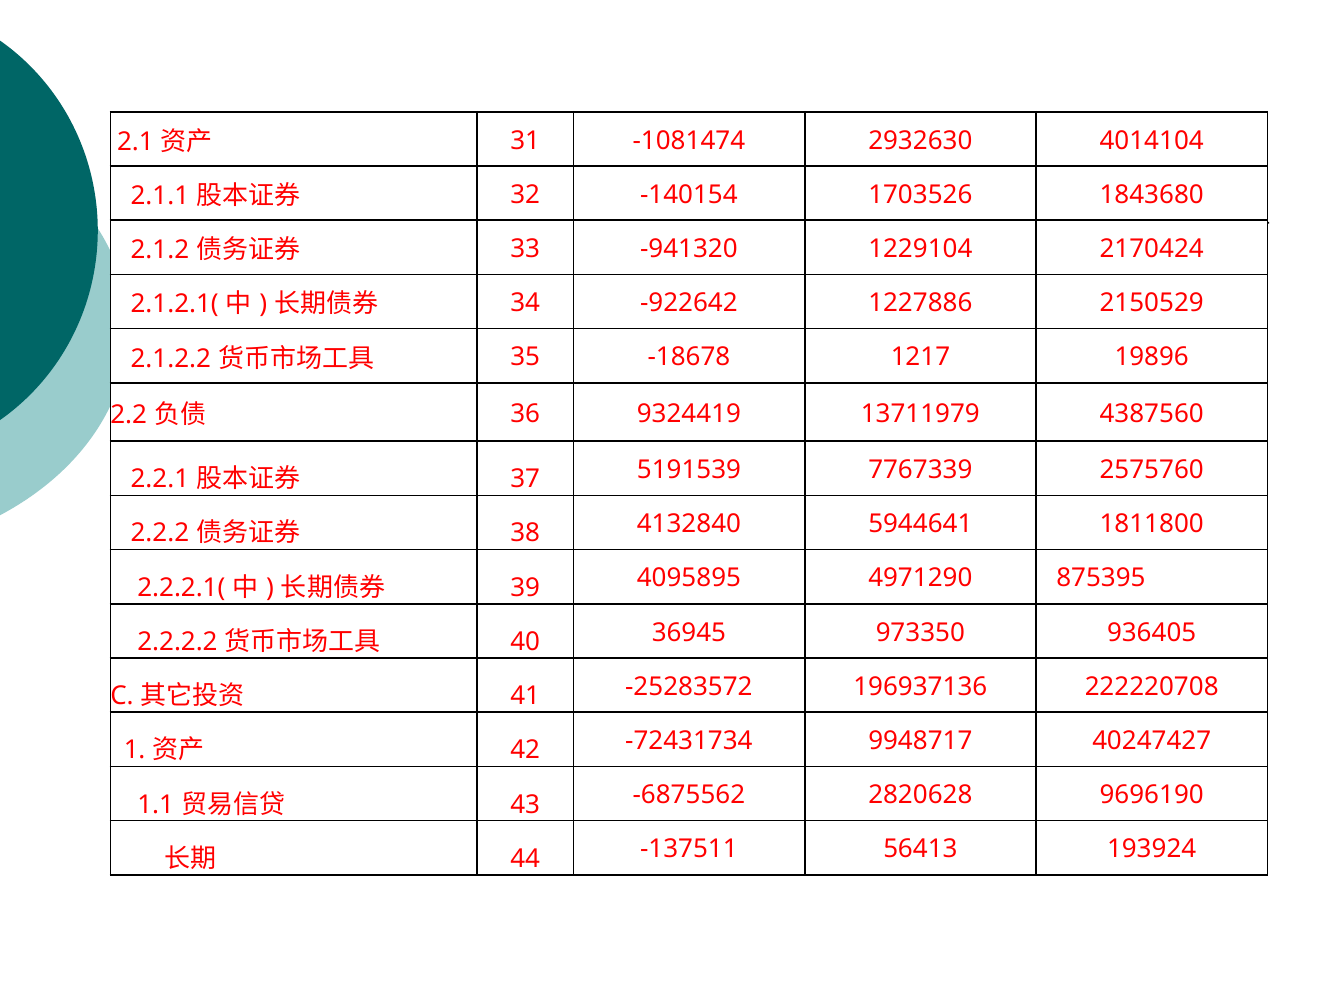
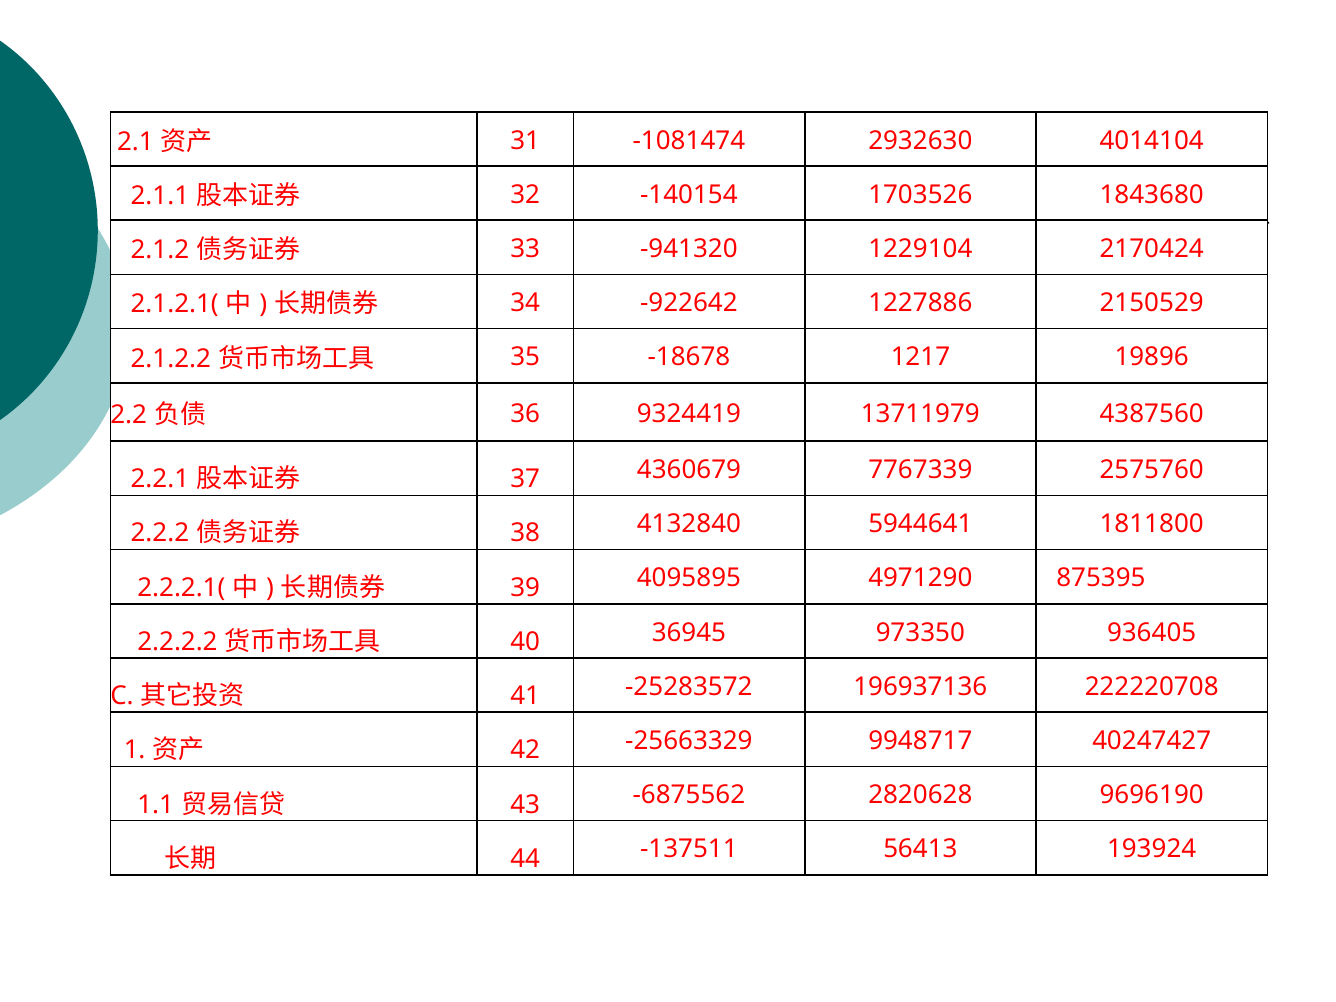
5191539: 5191539 -> 4360679
-72431734: -72431734 -> -25663329
